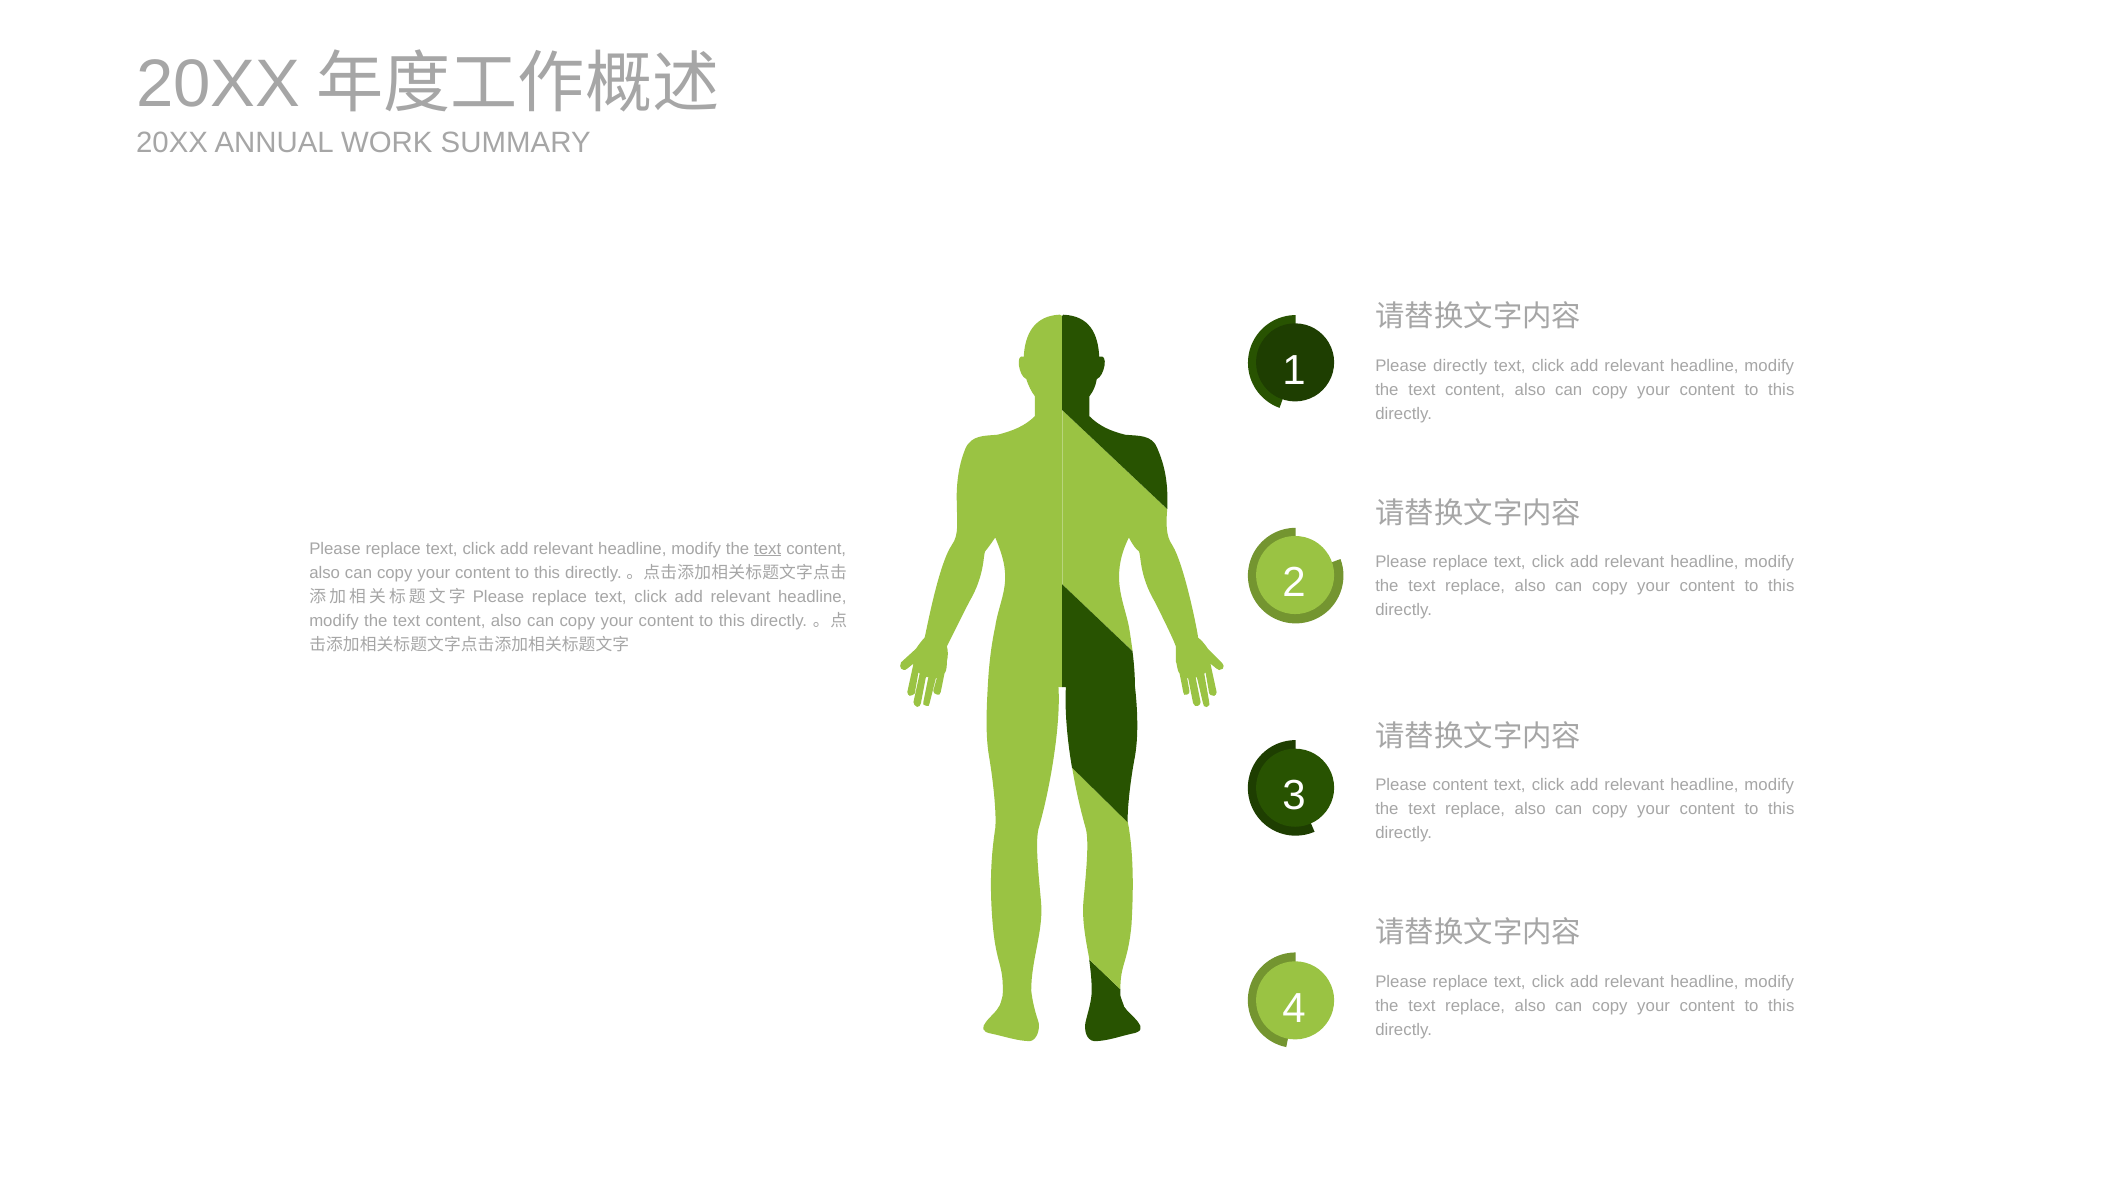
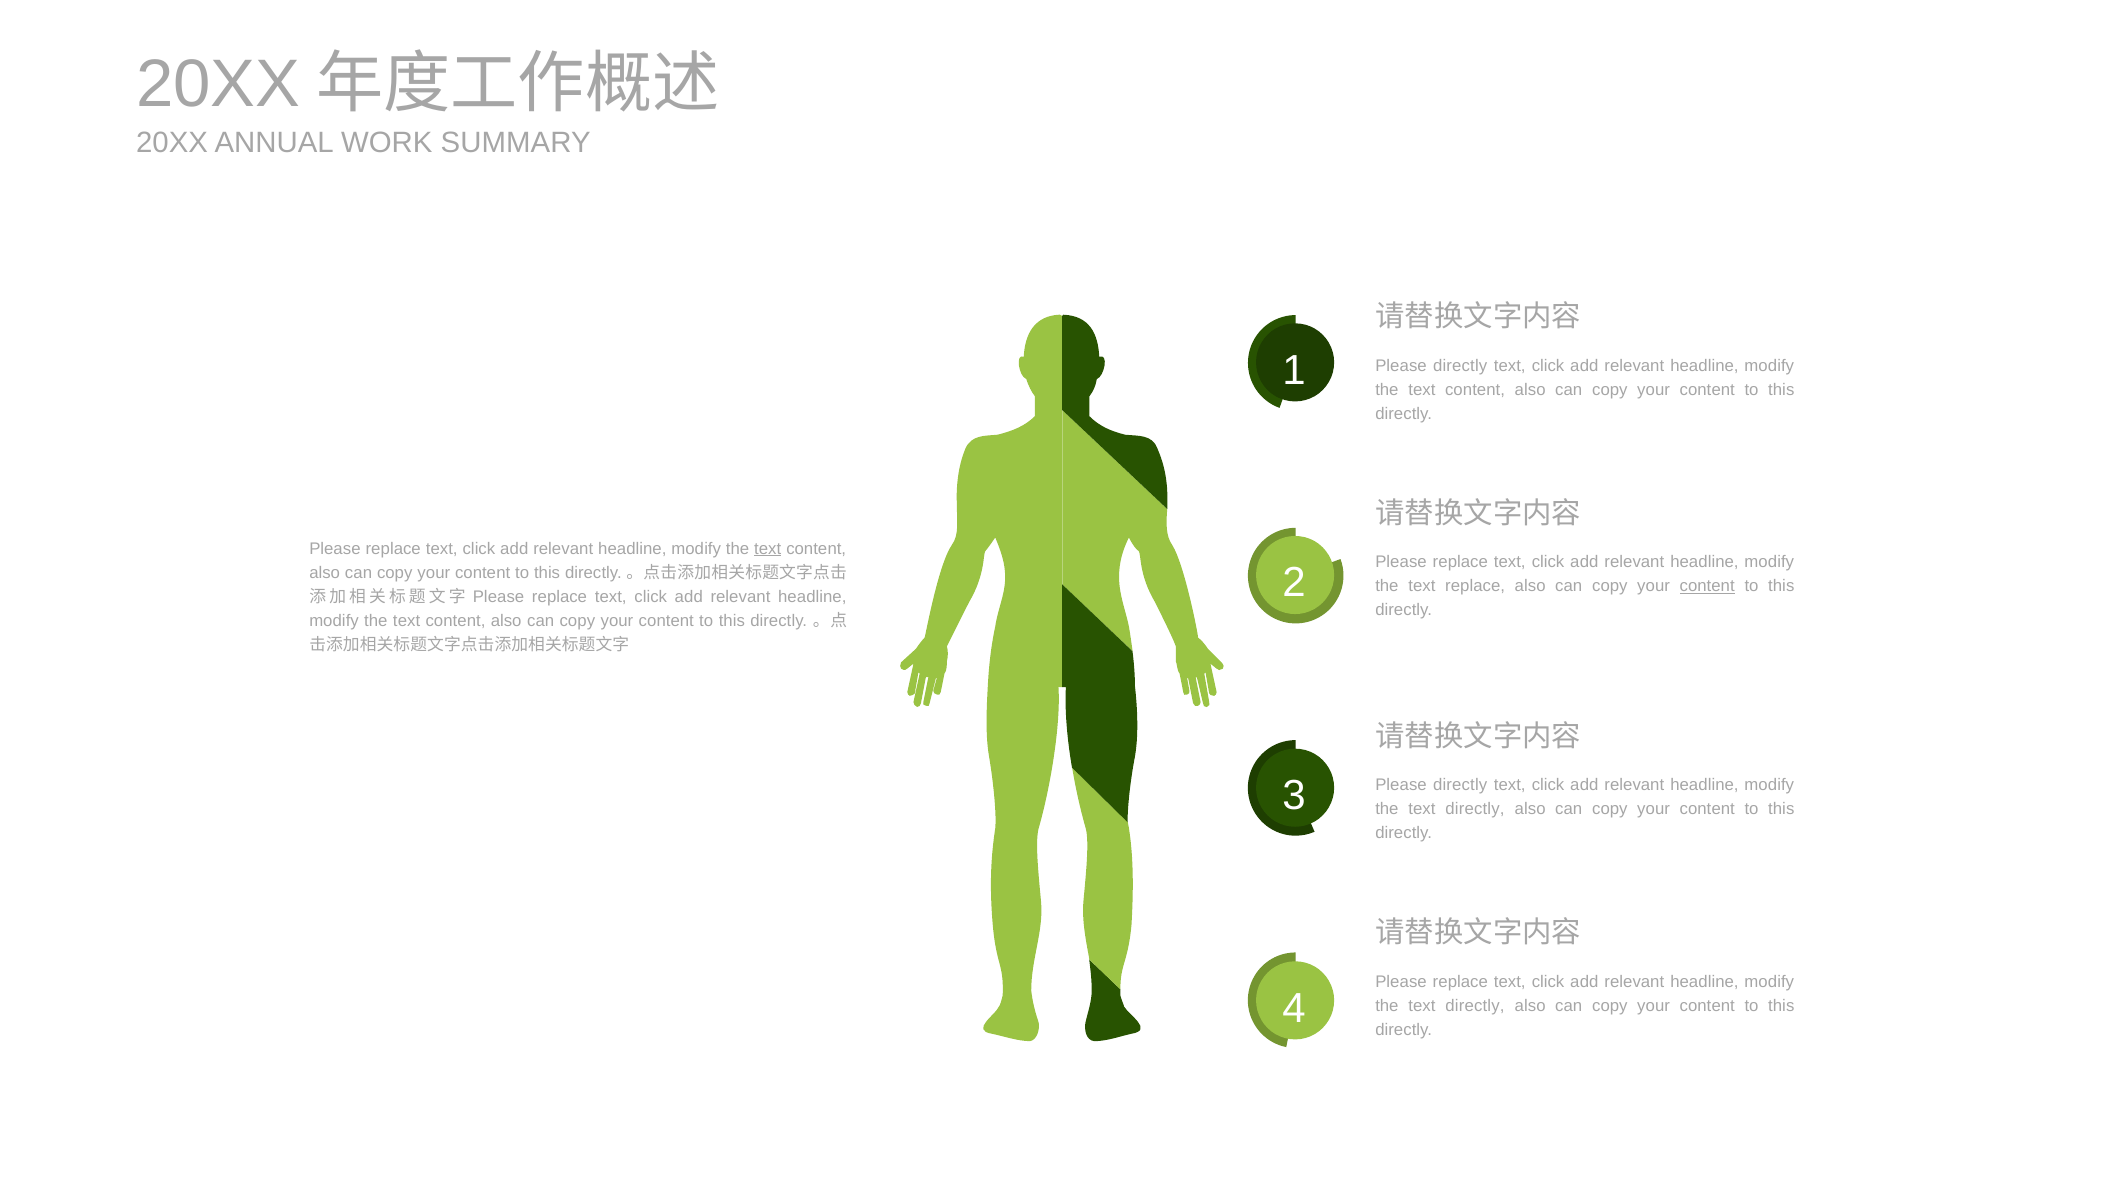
content at (1707, 586) underline: none -> present
content at (1460, 785): content -> directly
replace at (1475, 809): replace -> directly
replace at (1475, 1006): replace -> directly
